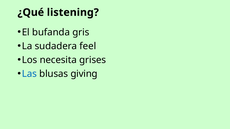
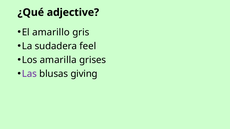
listening: listening -> adjective
bufanda: bufanda -> amarillo
necesita: necesita -> amarilla
Las colour: blue -> purple
